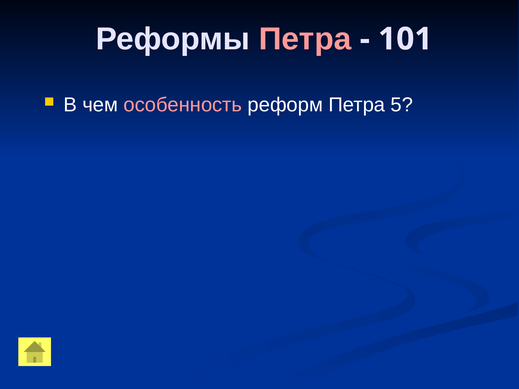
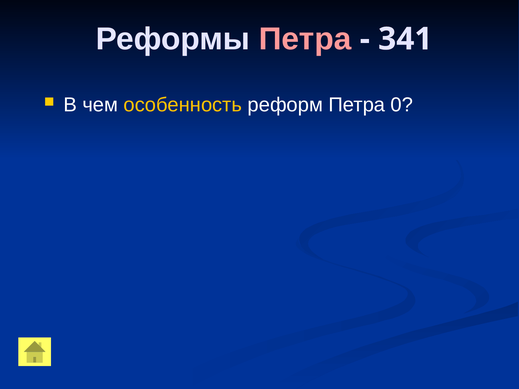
101: 101 -> 341
особенность colour: pink -> yellow
5: 5 -> 0
